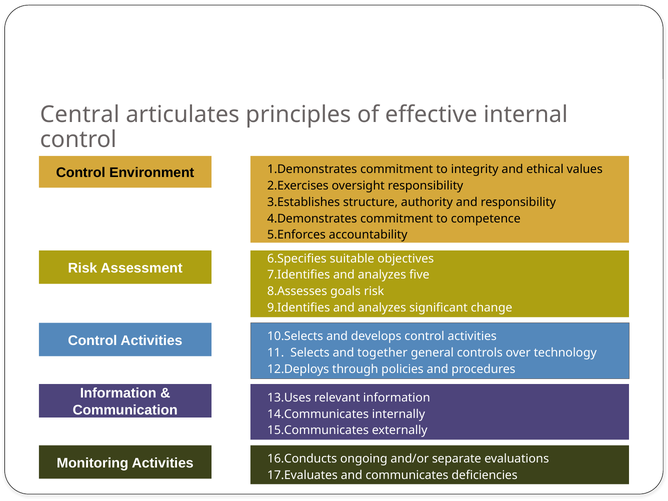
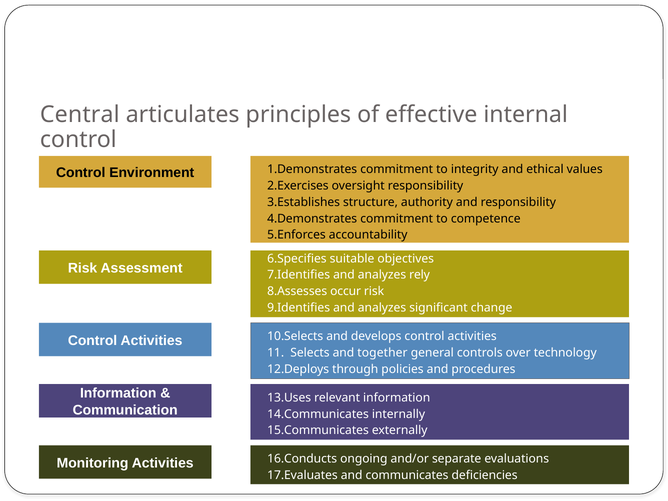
five: five -> rely
goals: goals -> occur
